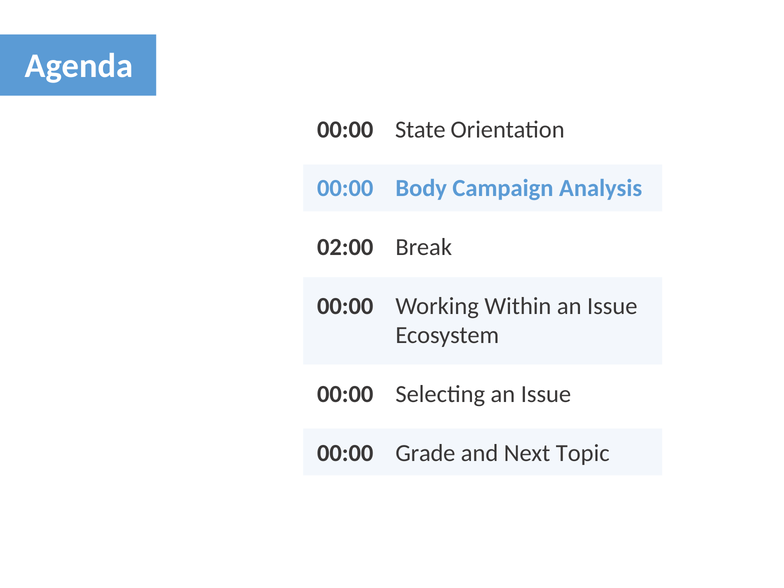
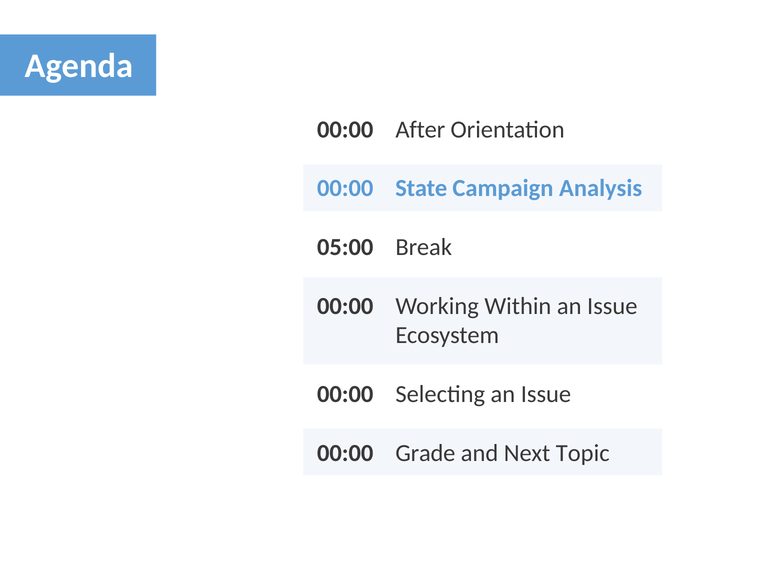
State: State -> After
Body: Body -> State
02:00: 02:00 -> 05:00
